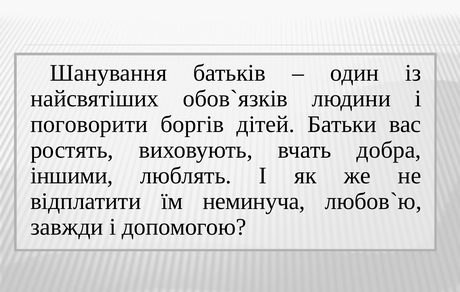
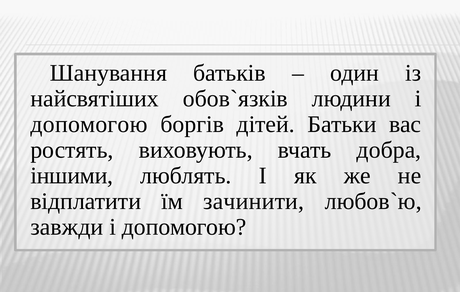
поговорити at (89, 124): поговорити -> допомогою
неминуча: неминуча -> зачинити
